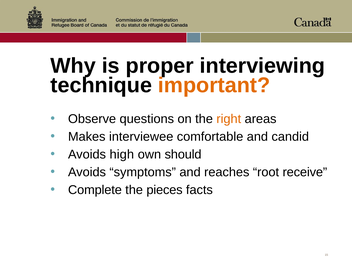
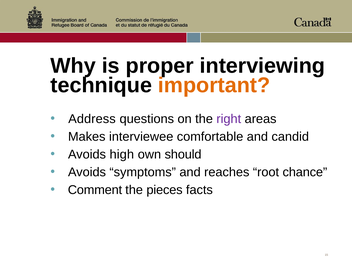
Observe: Observe -> Address
right colour: orange -> purple
receive: receive -> chance
Complete: Complete -> Comment
